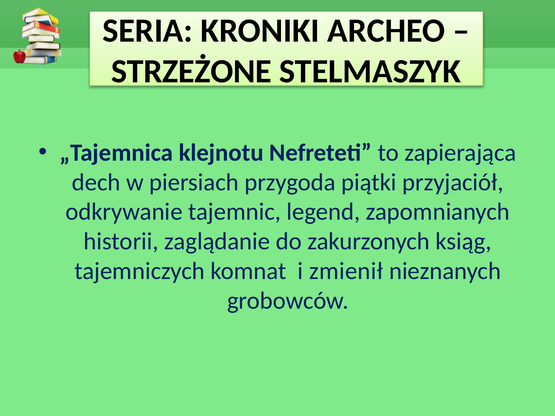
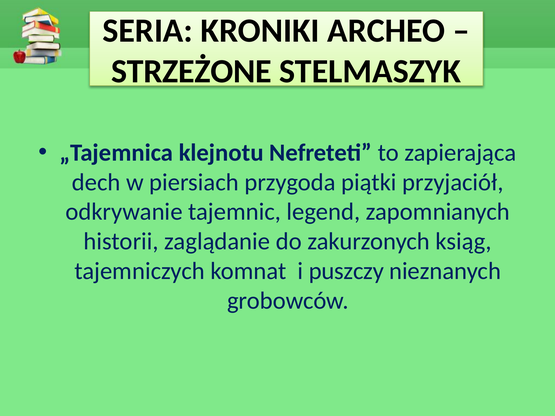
zmienił: zmienił -> puszczy
